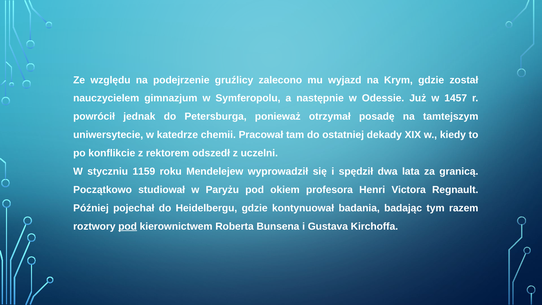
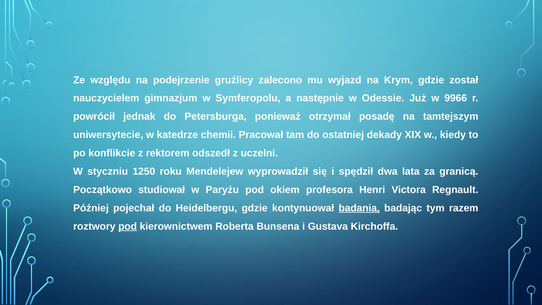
1457: 1457 -> 9966
1159: 1159 -> 1250
badania underline: none -> present
